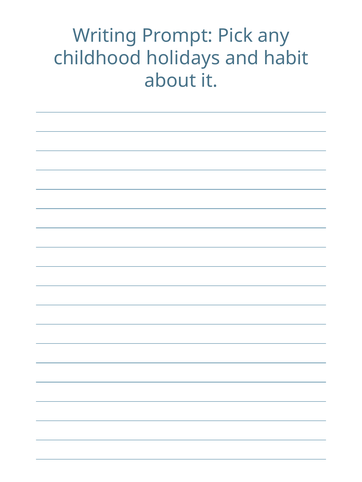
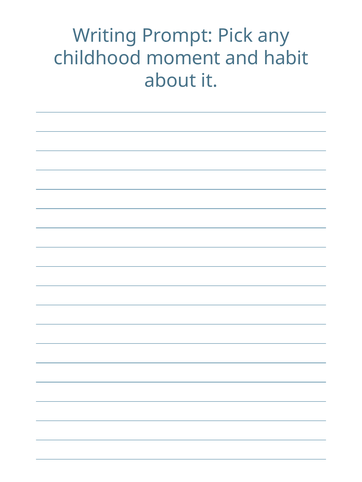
holidays: holidays -> moment
